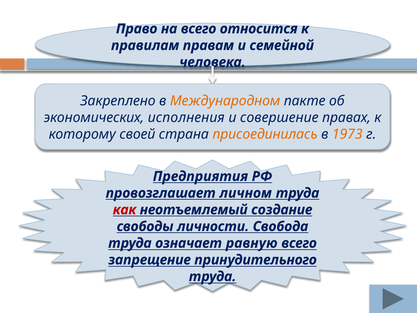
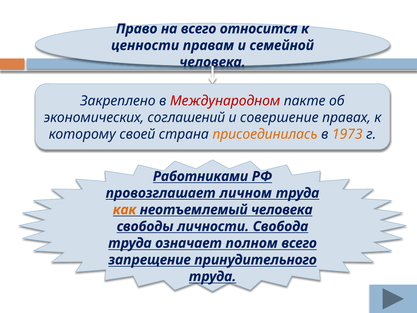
правилам: правилам -> ценности
Международном colour: orange -> red
исполнения: исполнения -> соглашений
Предприятия: Предприятия -> Работниками
как colour: red -> orange
неотъемлемый создание: создание -> человека
равную: равную -> полном
